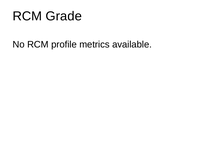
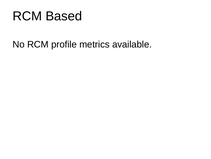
Grade: Grade -> Based
